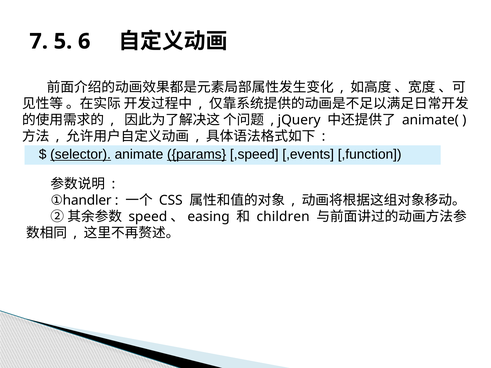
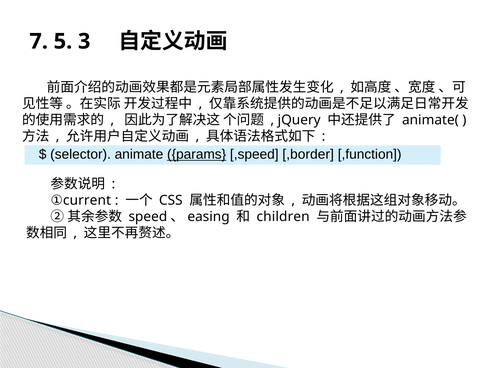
6: 6 -> 3
selector underline: present -> none
,events: ,events -> ,border
handler: handler -> current
